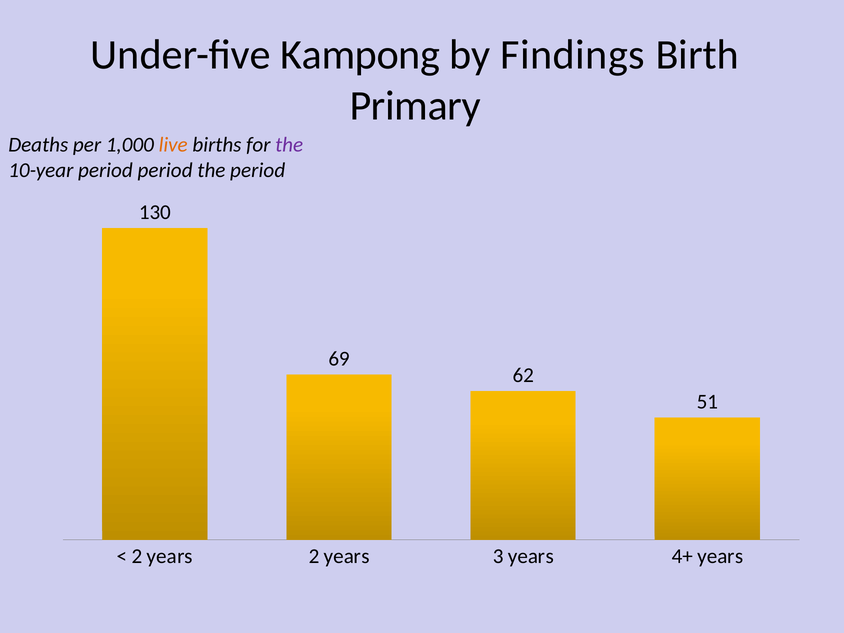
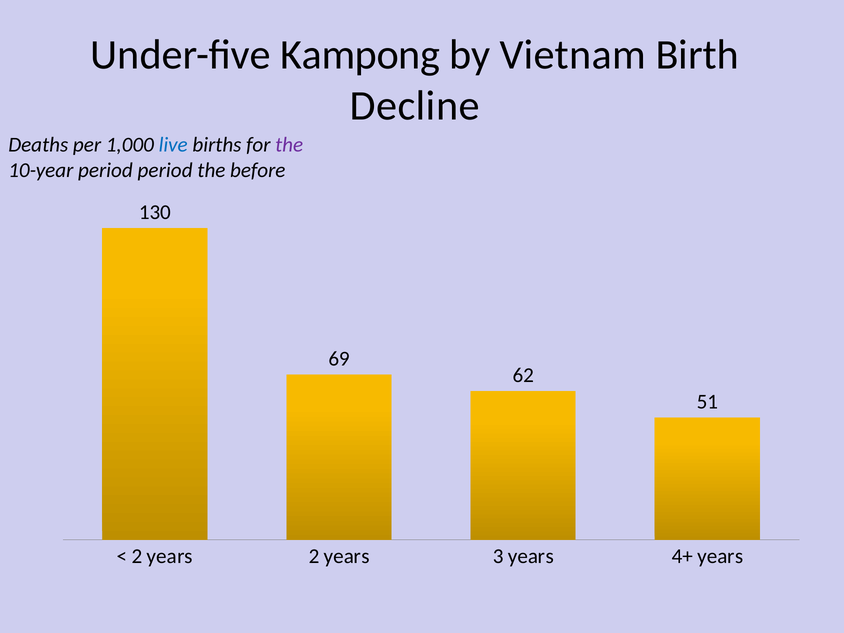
Findings: Findings -> Vietnam
Primary: Primary -> Decline
live colour: orange -> blue
the period: period -> before
